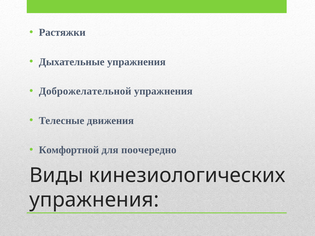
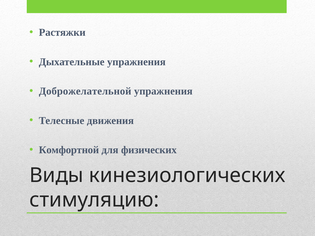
поочередно: поочередно -> физических
упражнения at (94, 200): упражнения -> стимуляцию
